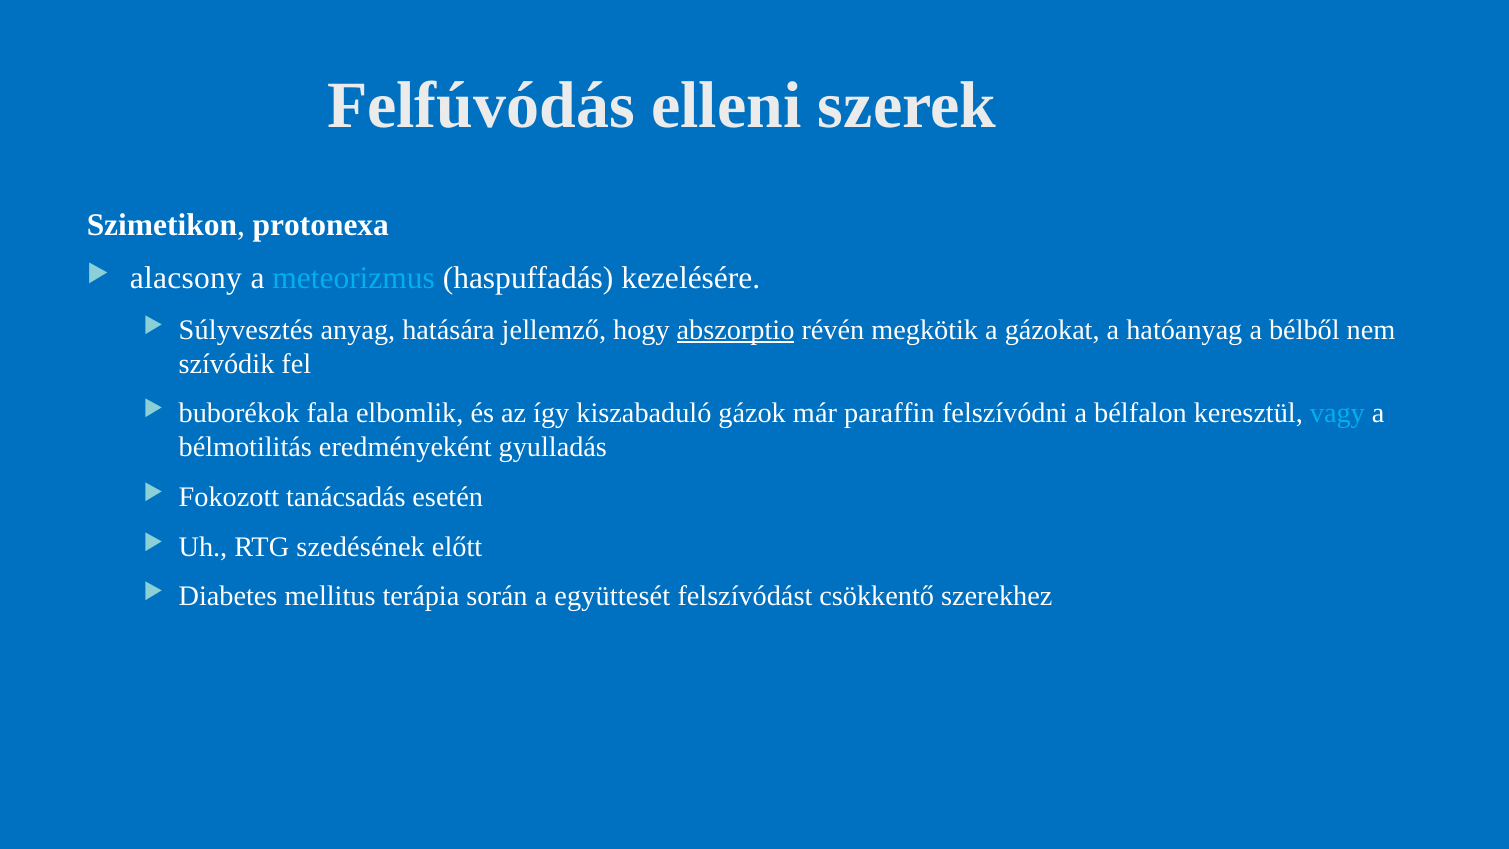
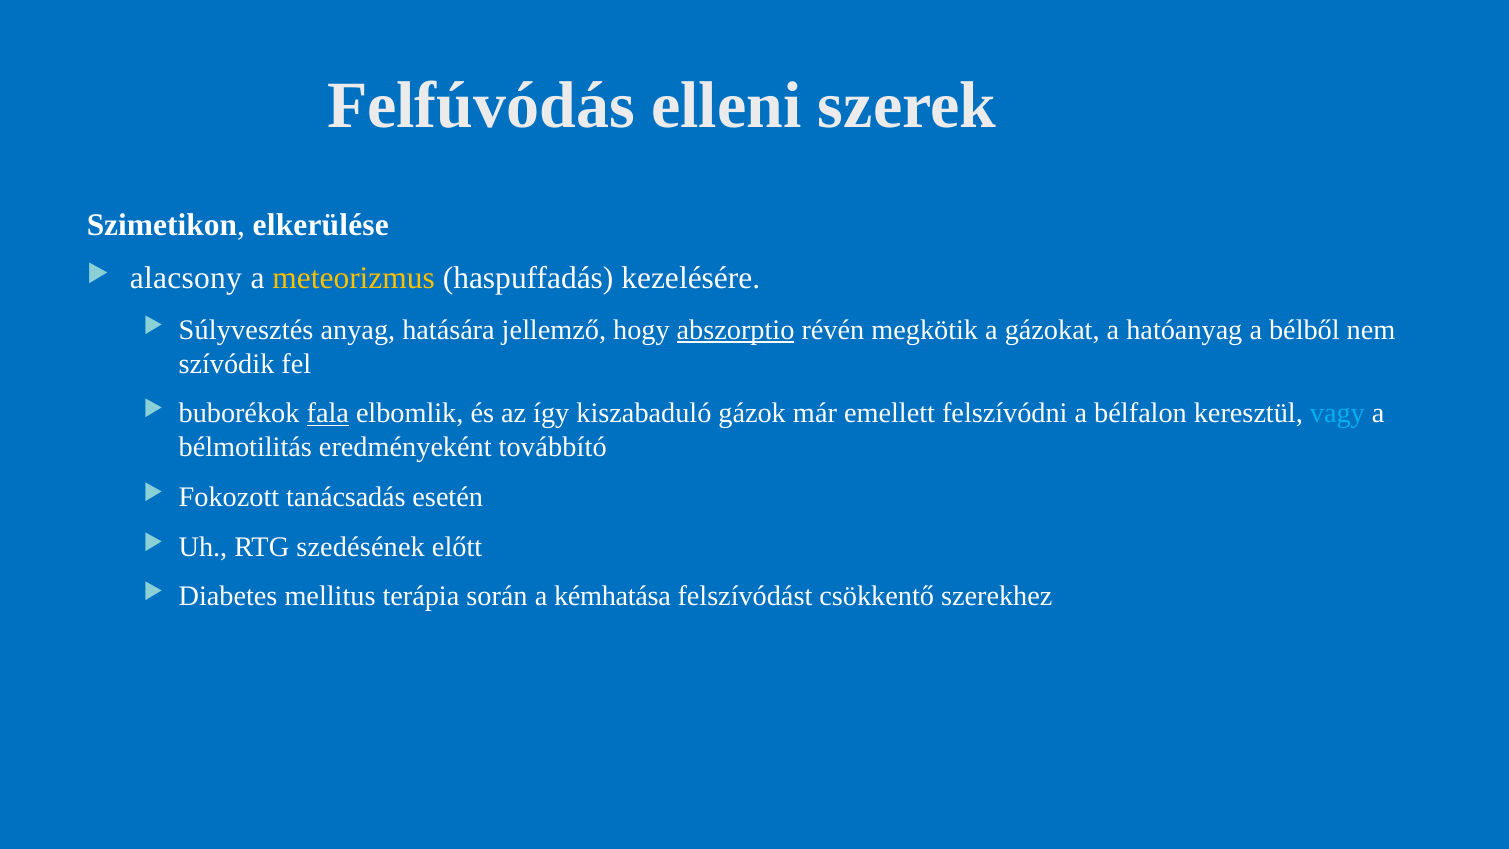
protonexa: protonexa -> elkerülése
meteorizmus colour: light blue -> yellow
fala underline: none -> present
paraffin: paraffin -> emellett
gyulladás: gyulladás -> továbbító
együttesét: együttesét -> kémhatása
